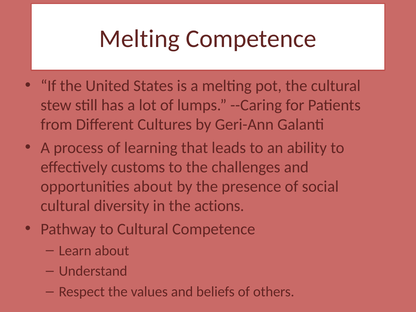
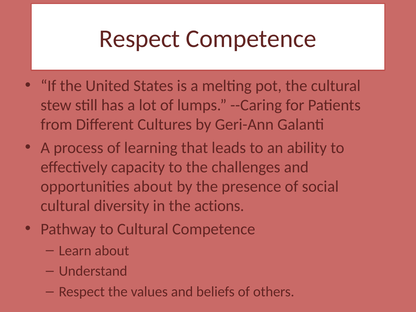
Melting at (140, 39): Melting -> Respect
customs: customs -> capacity
